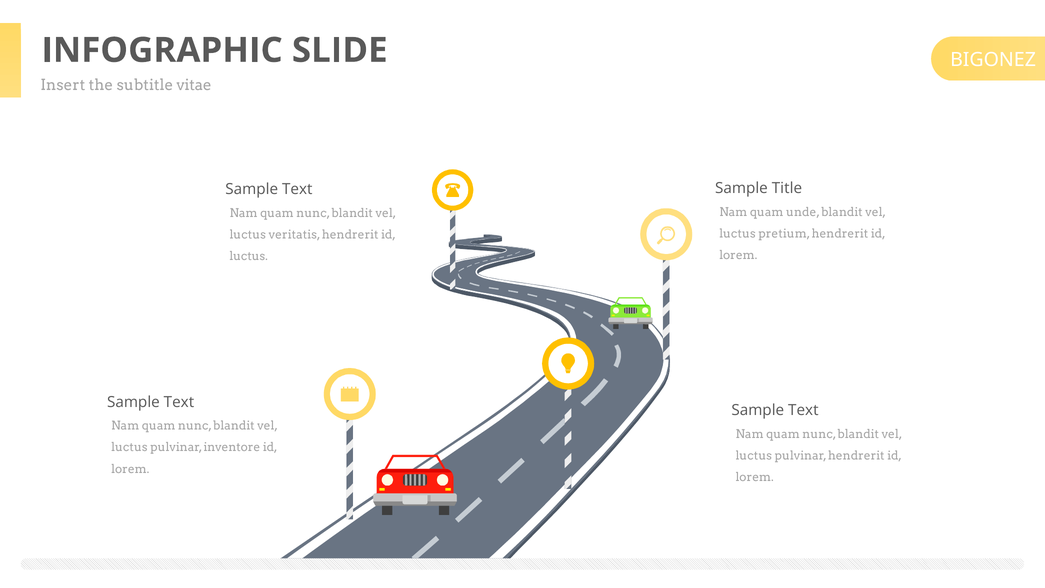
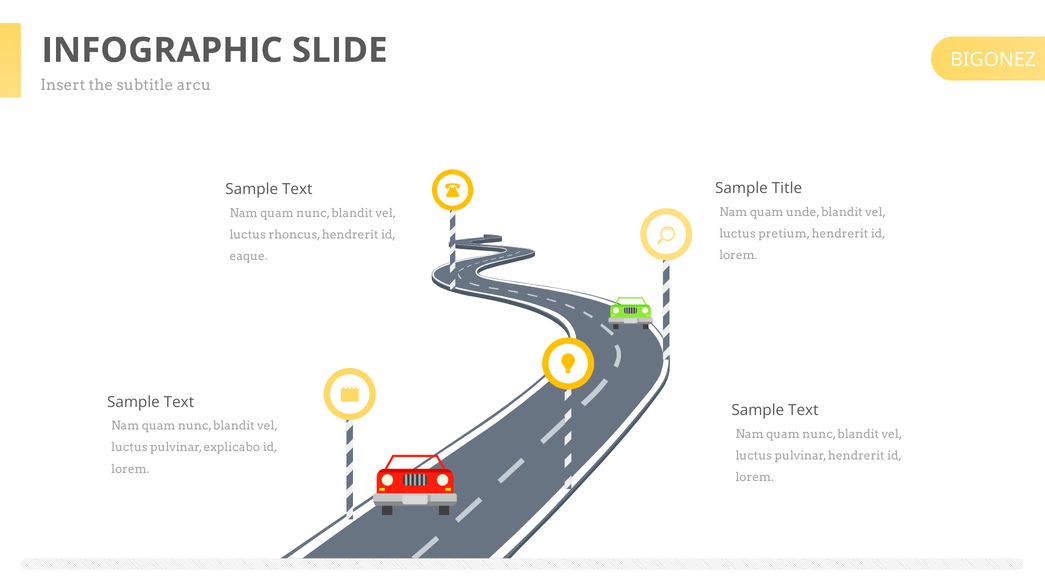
vitae: vitae -> arcu
veritatis: veritatis -> rhoncus
luctus at (249, 256): luctus -> eaque
inventore: inventore -> explicabo
